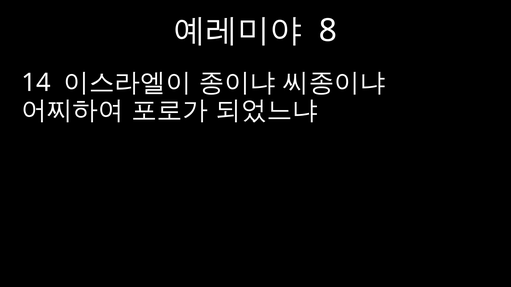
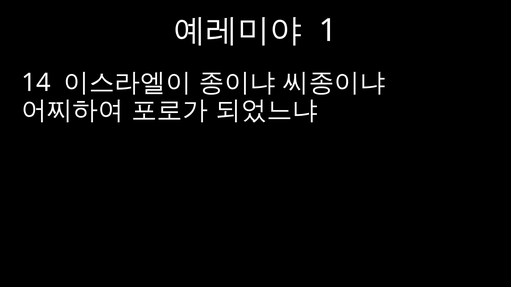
8: 8 -> 1
